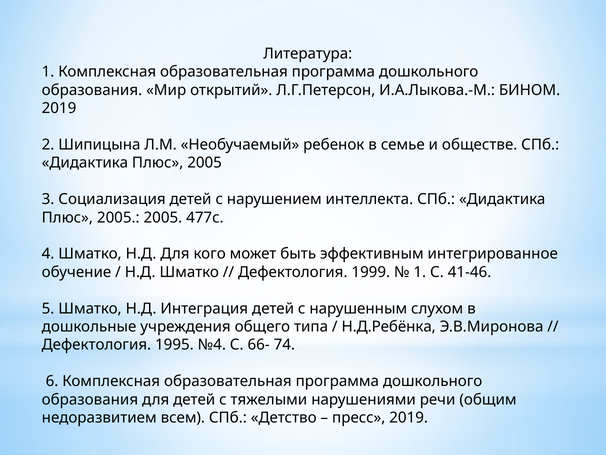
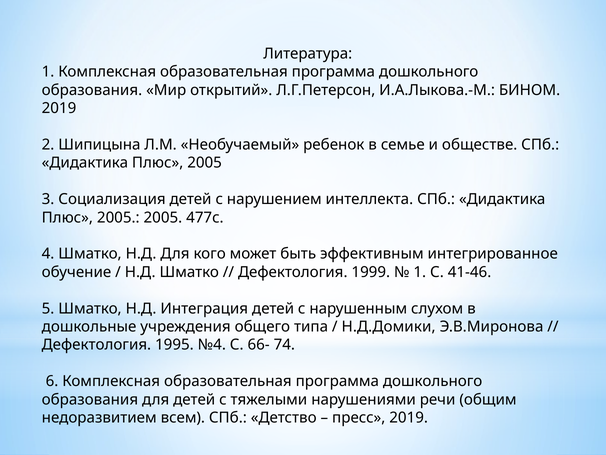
Н.Д.Ребёнка: Н.Д.Ребёнка -> Н.Д.Домики
